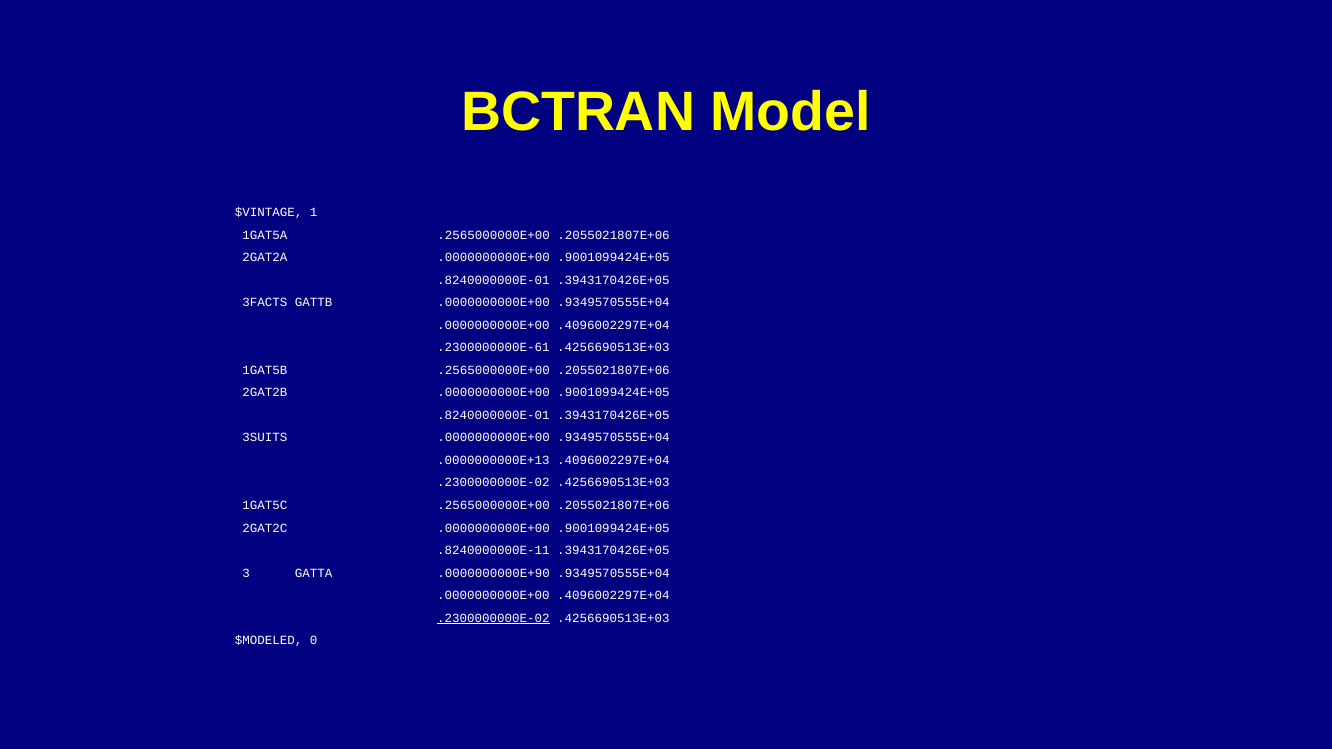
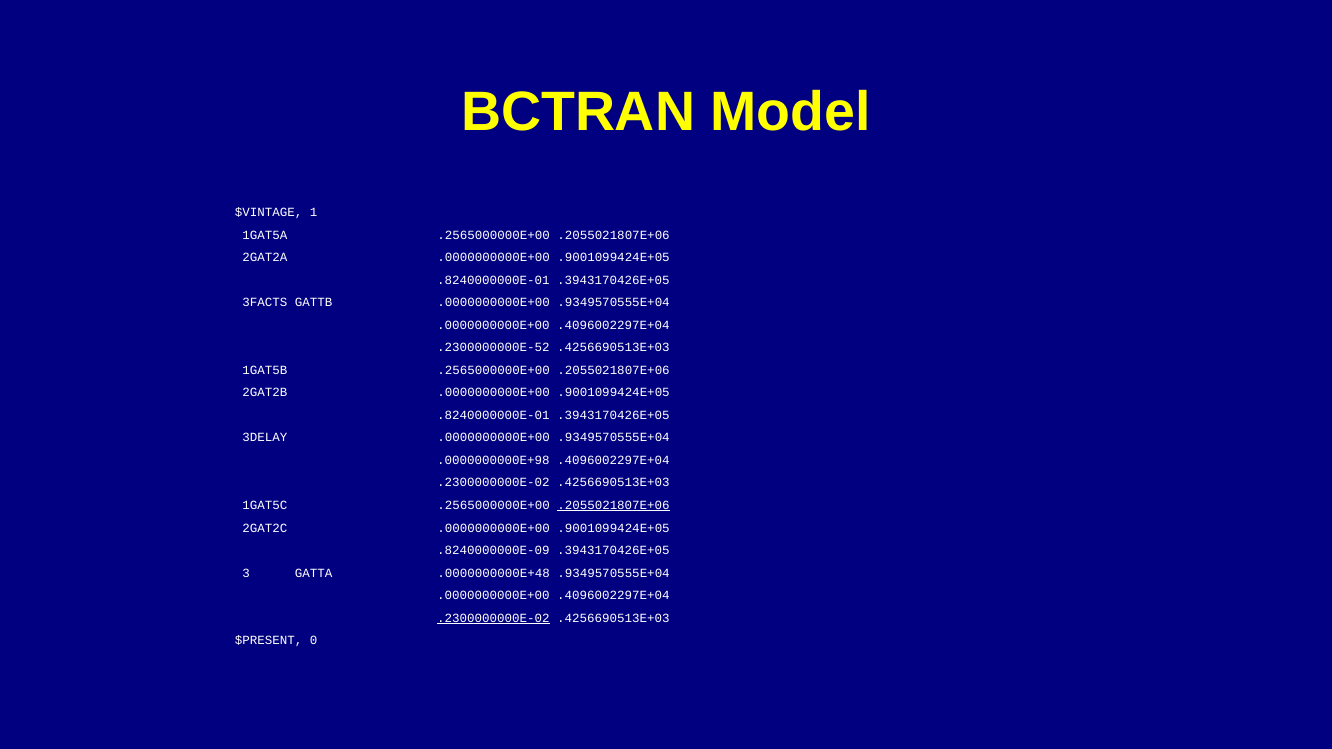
.2300000000E-61: .2300000000E-61 -> .2300000000E-52
3SUITS: 3SUITS -> 3DELAY
.0000000000E+13: .0000000000E+13 -> .0000000000E+98
.2055021807E+06 at (614, 506) underline: none -> present
.8240000000E-11: .8240000000E-11 -> .8240000000E-09
.0000000000E+90: .0000000000E+90 -> .0000000000E+48
$MODELED: $MODELED -> $PRESENT
